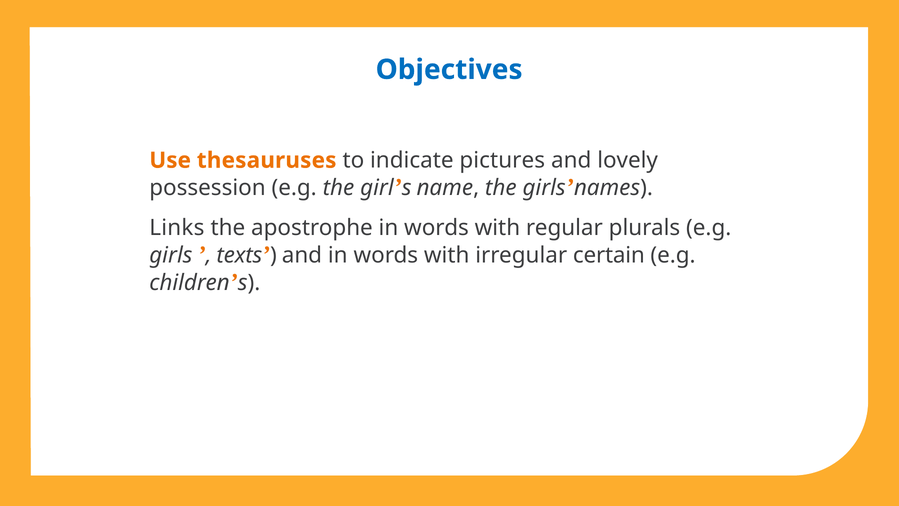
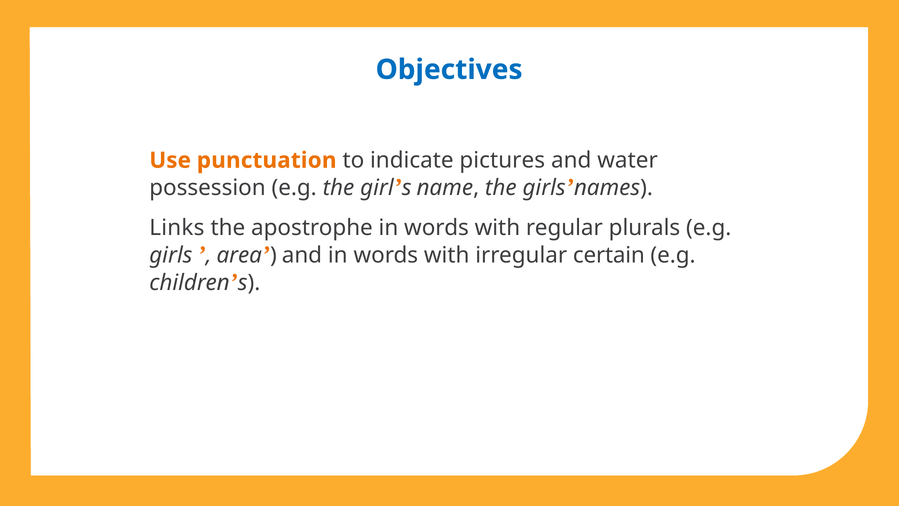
thesauruses: thesauruses -> punctuation
lovely: lovely -> water
texts: texts -> area
